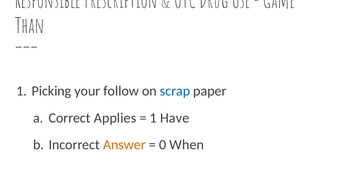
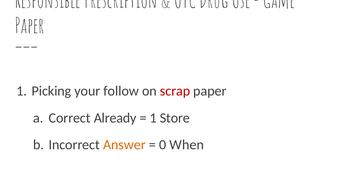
Than at (30, 26): Than -> Paper
scrap colour: blue -> red
Applies: Applies -> Already
Have: Have -> Store
